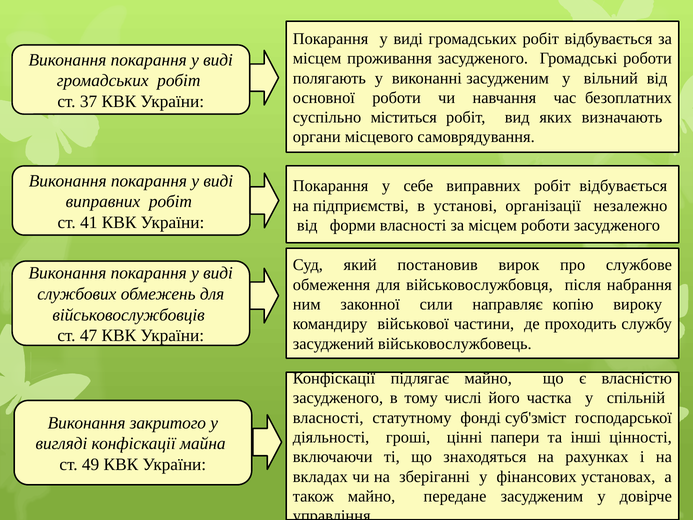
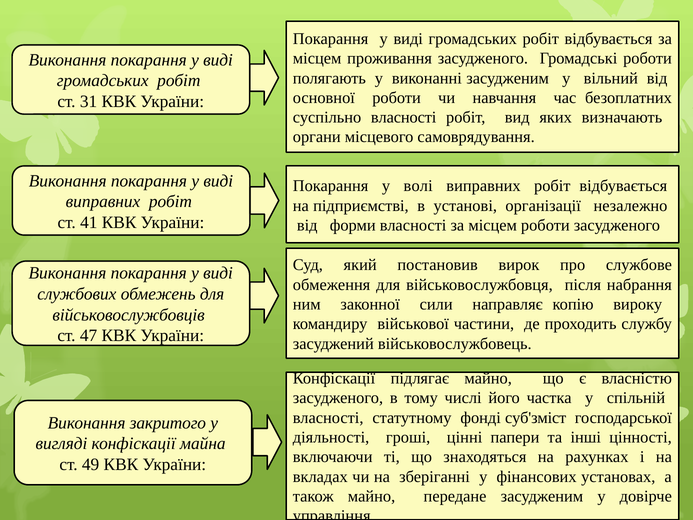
37: 37 -> 31
суспільно міститься: міститься -> власності
себе: себе -> волі
